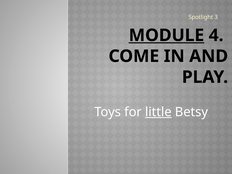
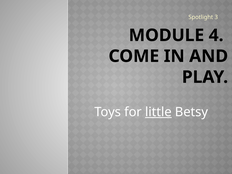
MODULE underline: present -> none
